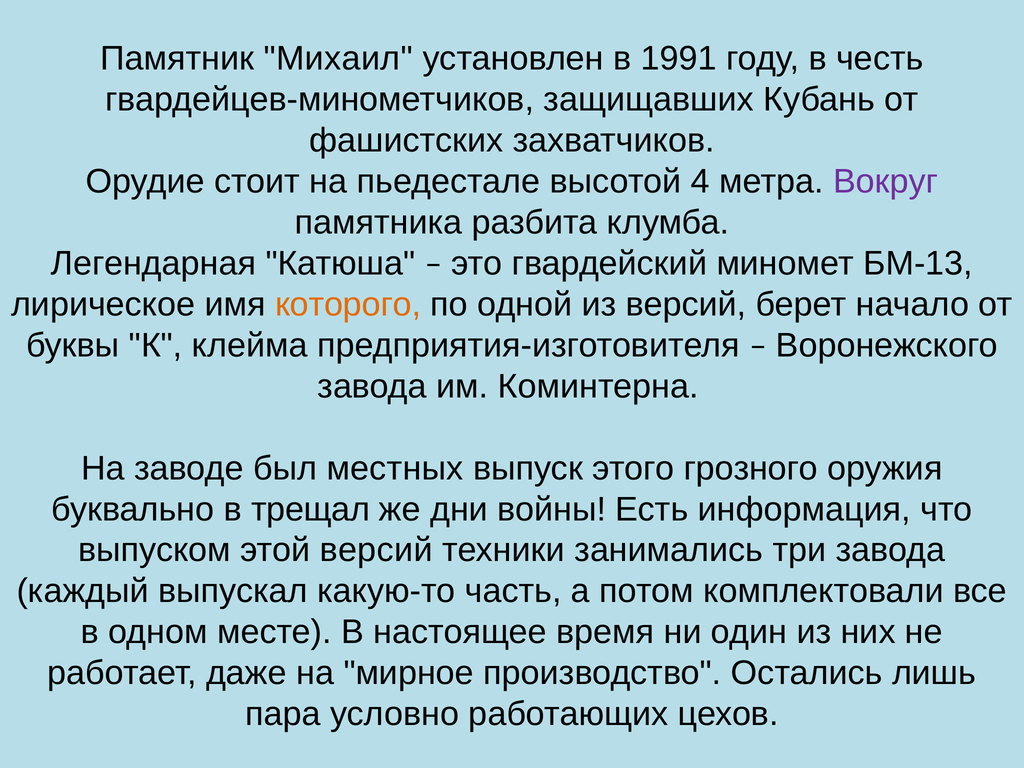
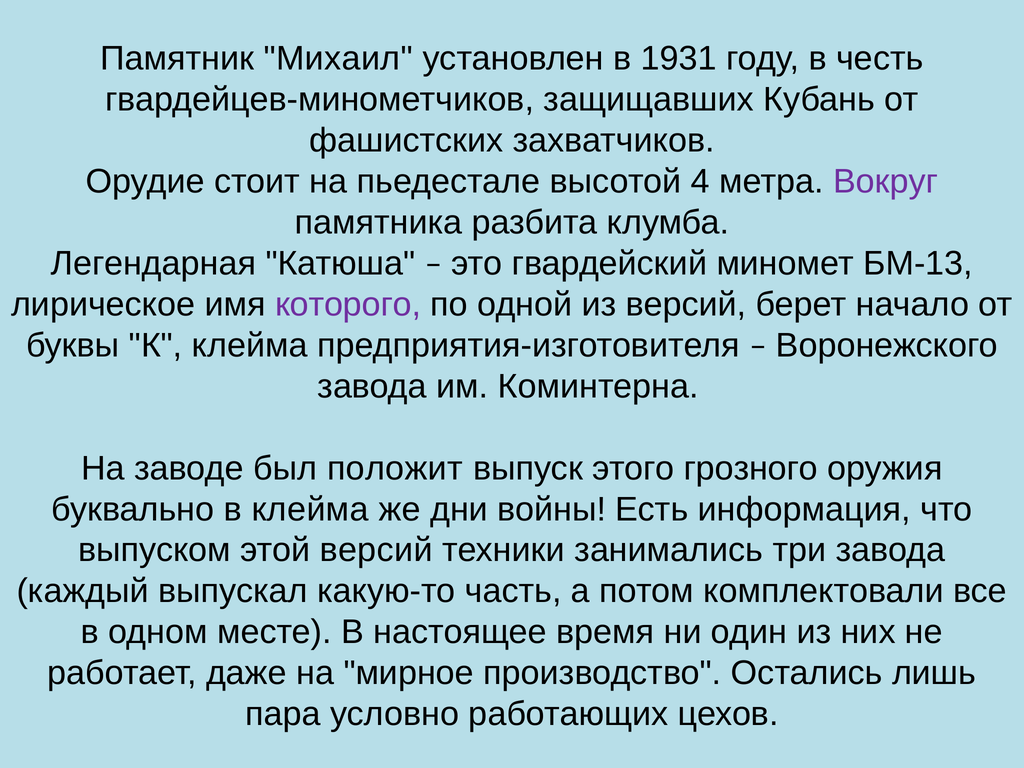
1991: 1991 -> 1931
которого colour: orange -> purple
местных: местных -> положит
в трещал: трещал -> клейма
